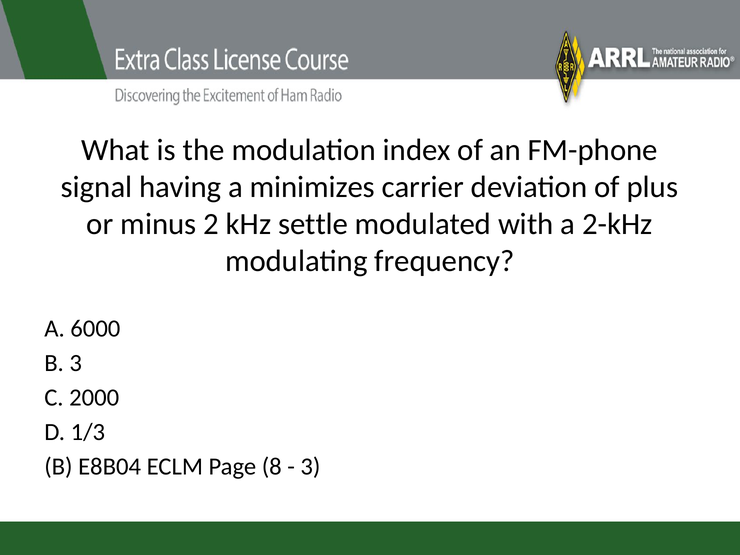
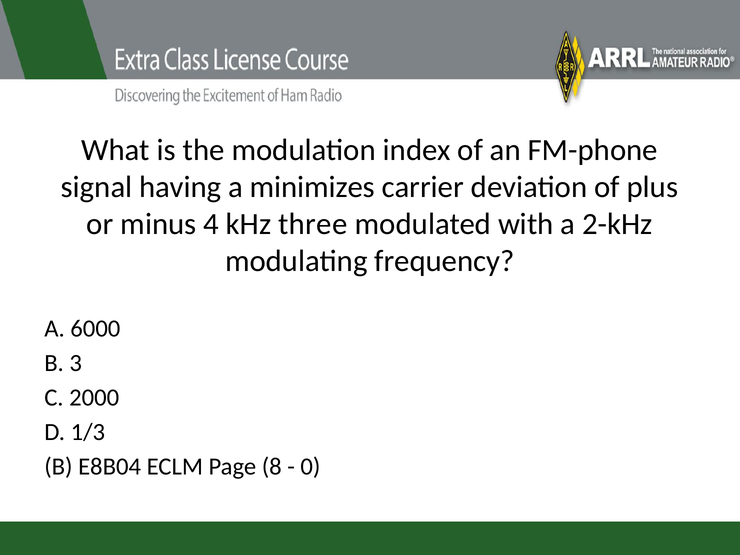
2: 2 -> 4
settle: settle -> three
3 at (310, 467): 3 -> 0
